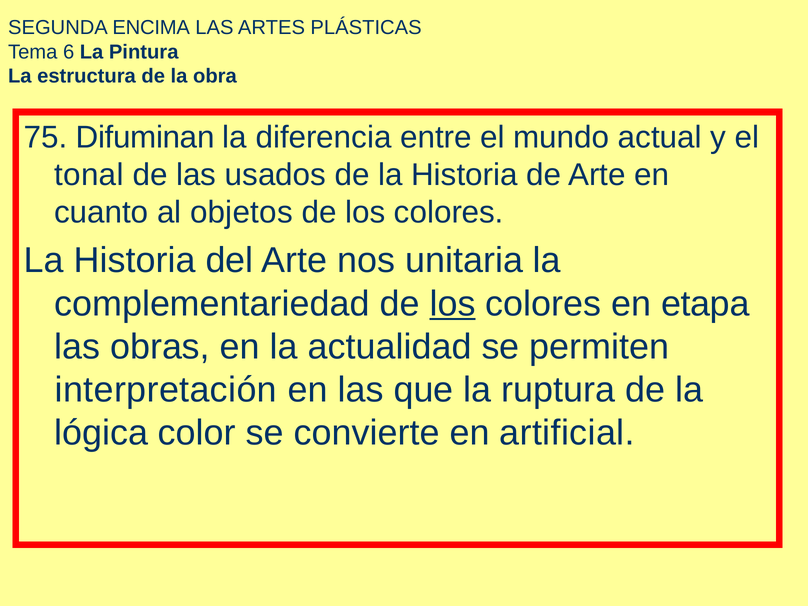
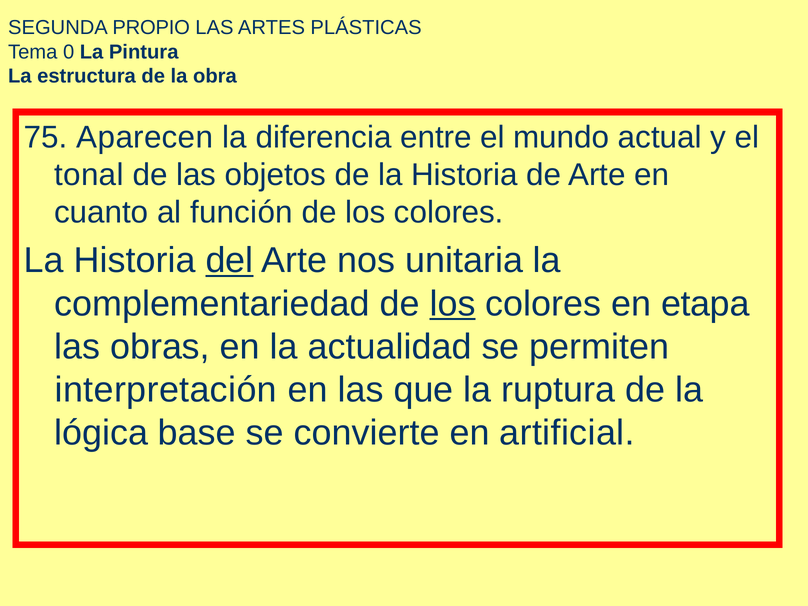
ENCIMA: ENCIMA -> PROPIO
6: 6 -> 0
Difuminan: Difuminan -> Aparecen
usados: usados -> objetos
objetos: objetos -> función
del underline: none -> present
color: color -> base
